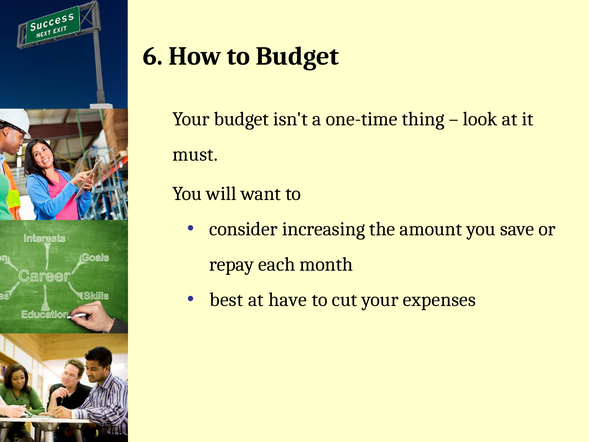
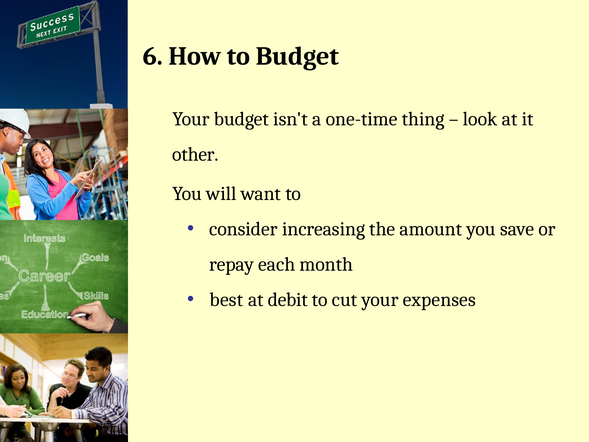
must: must -> other
have: have -> debit
